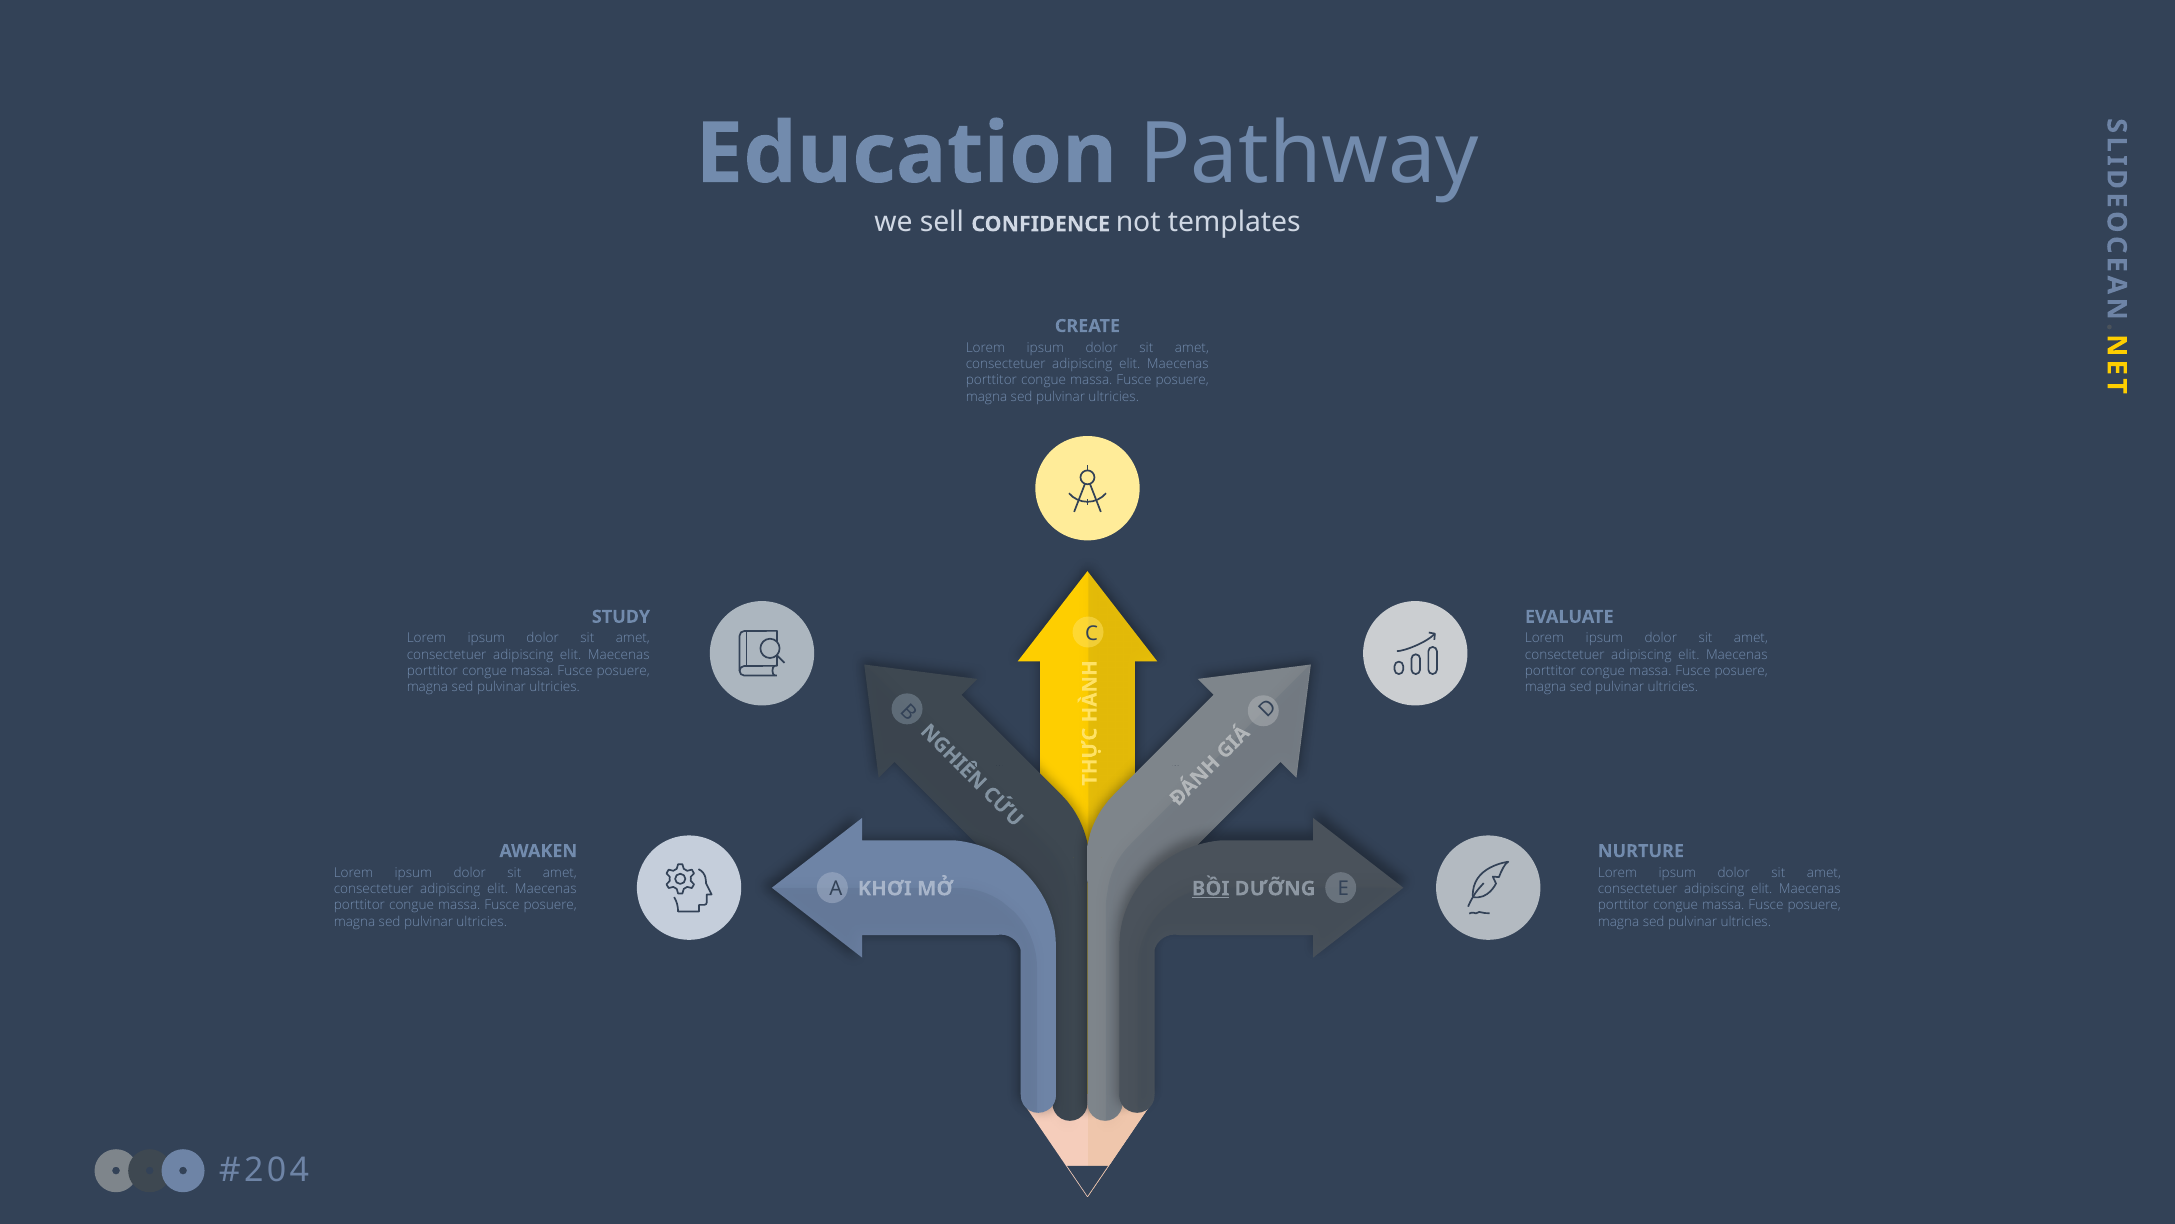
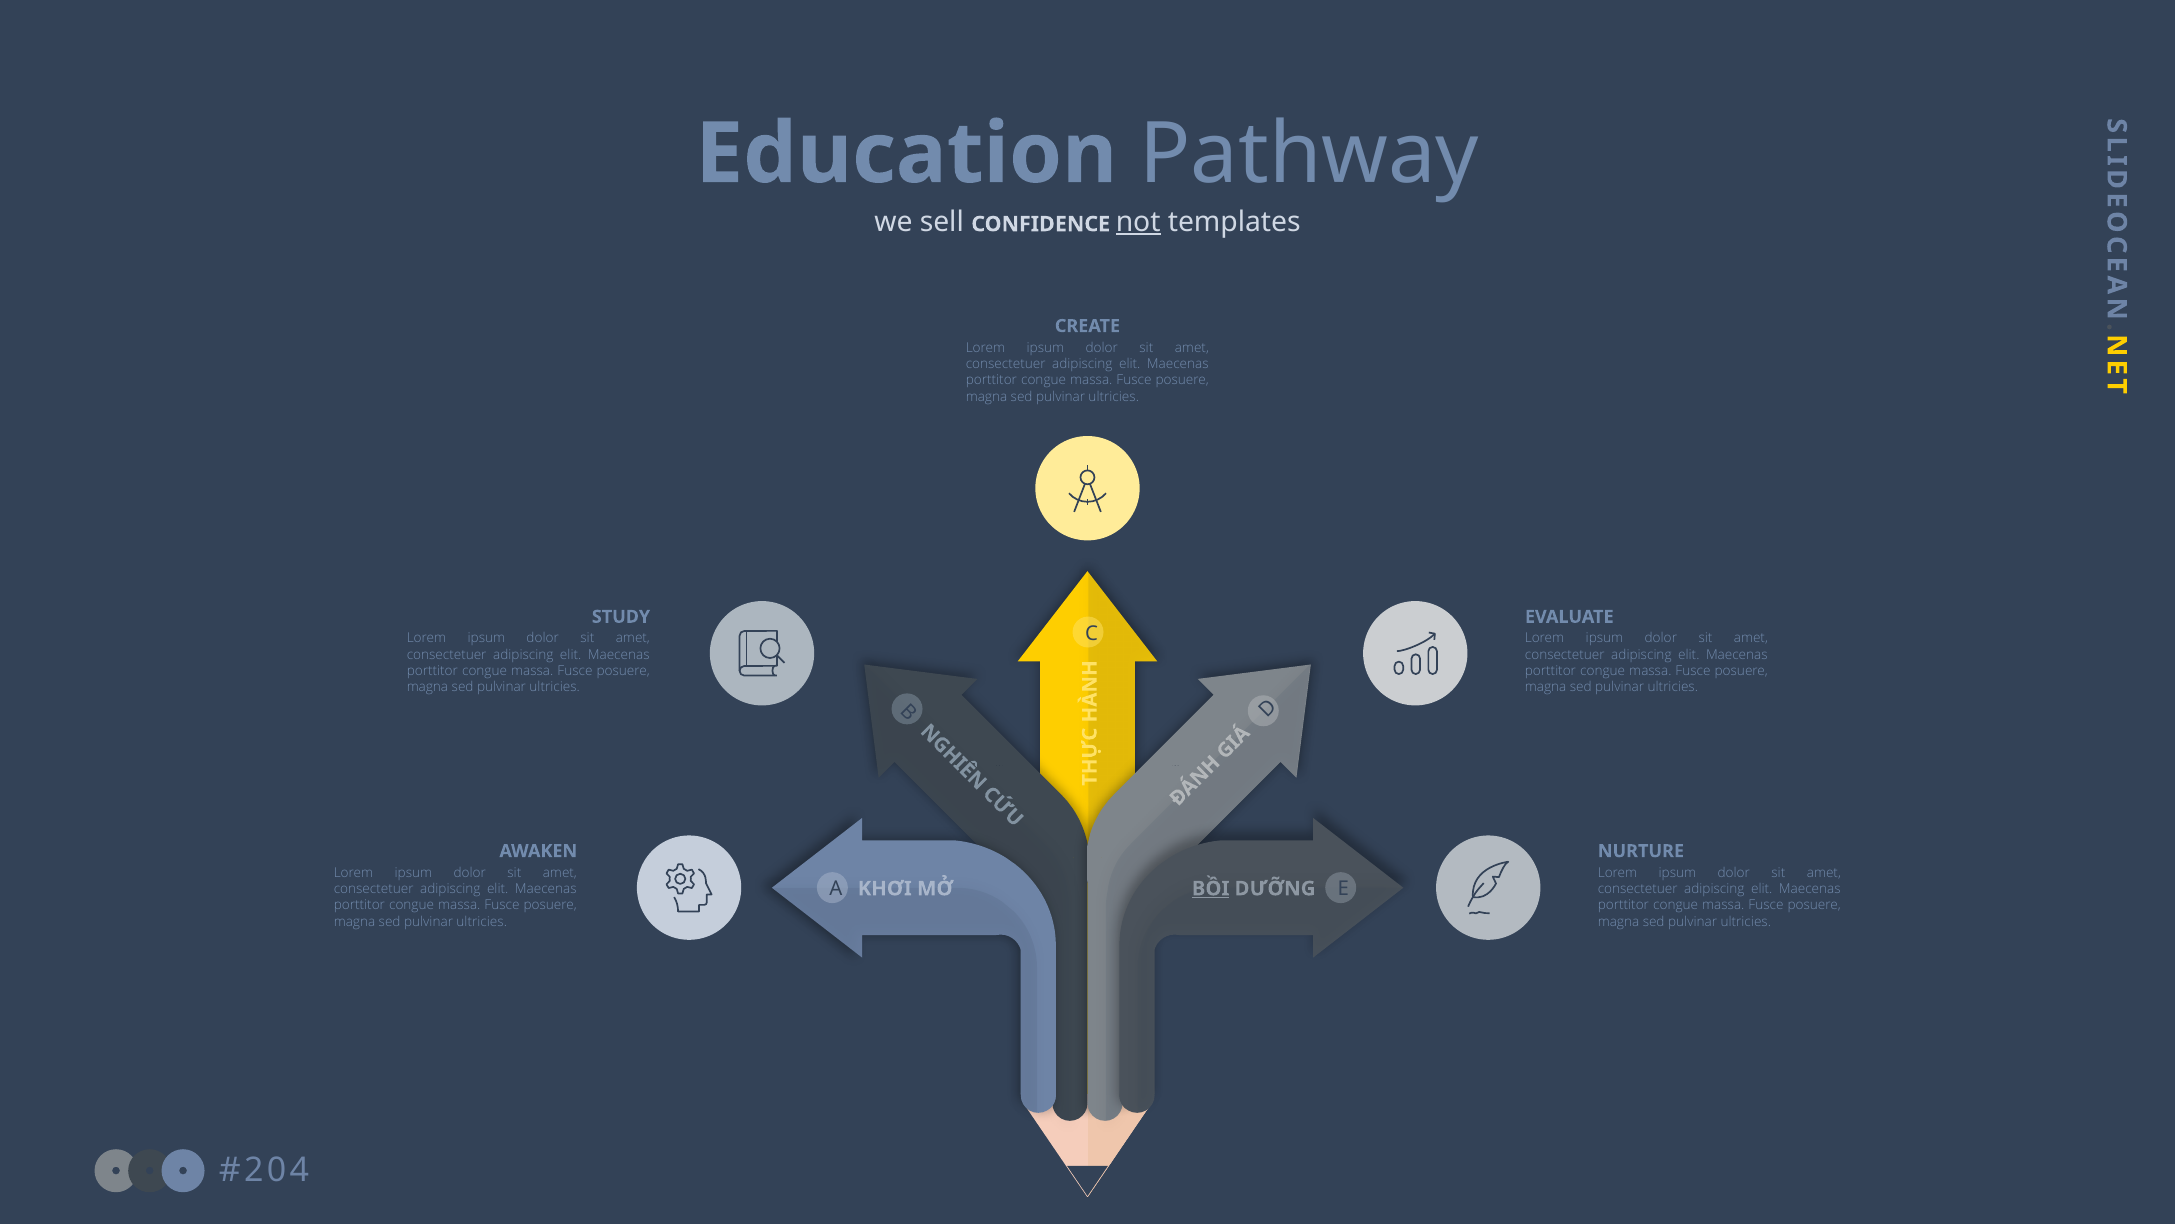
not underline: none -> present
